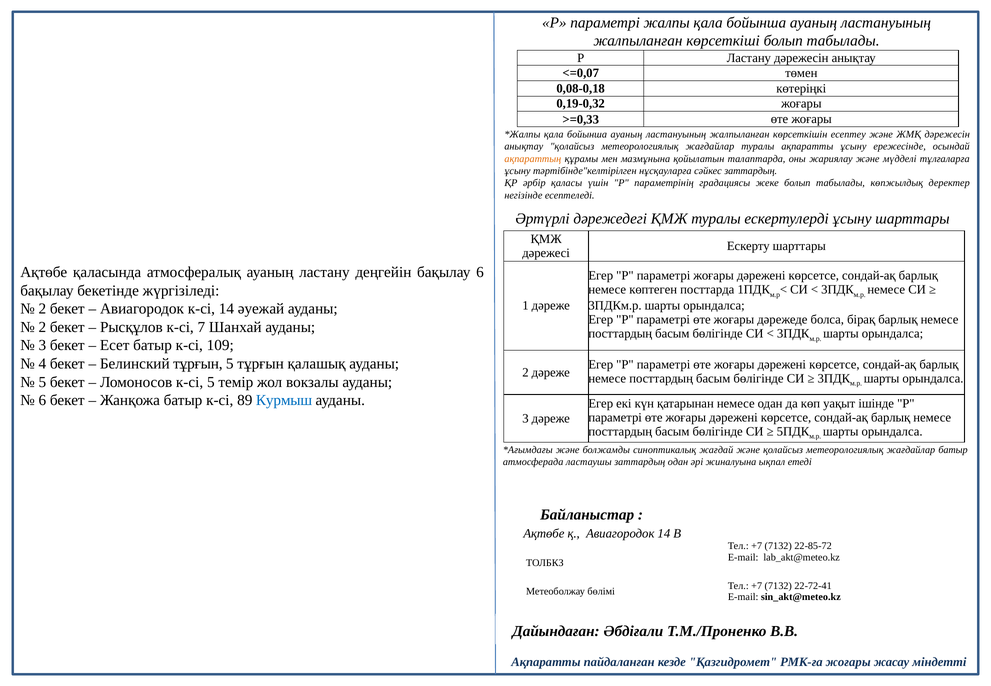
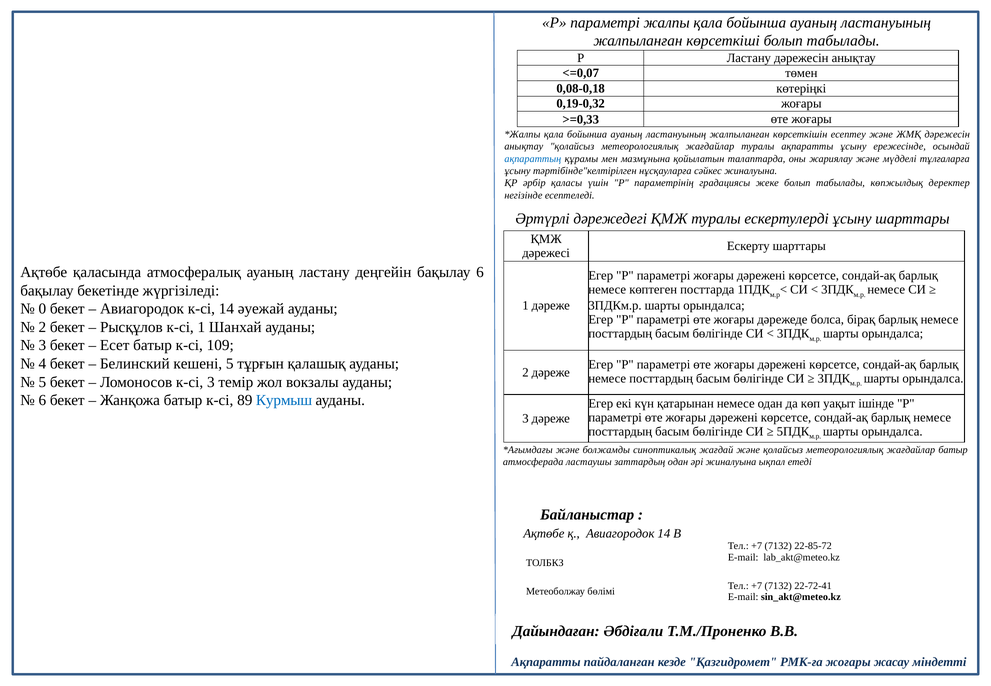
ақпараттың colour: orange -> blue
сәйкес заттардың: заттардың -> жиналуына
2 at (42, 309): 2 -> 0
к-сі 7: 7 -> 1
Белинский тұрғын: тұрғын -> кешені
к-сі 5: 5 -> 3
